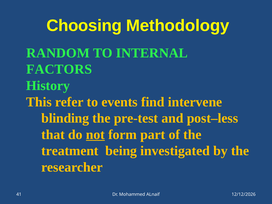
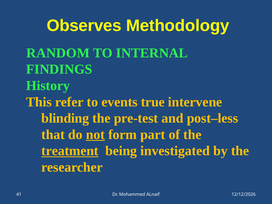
Choosing: Choosing -> Observes
FACTORS: FACTORS -> FINDINGS
find: find -> true
treatment underline: none -> present
